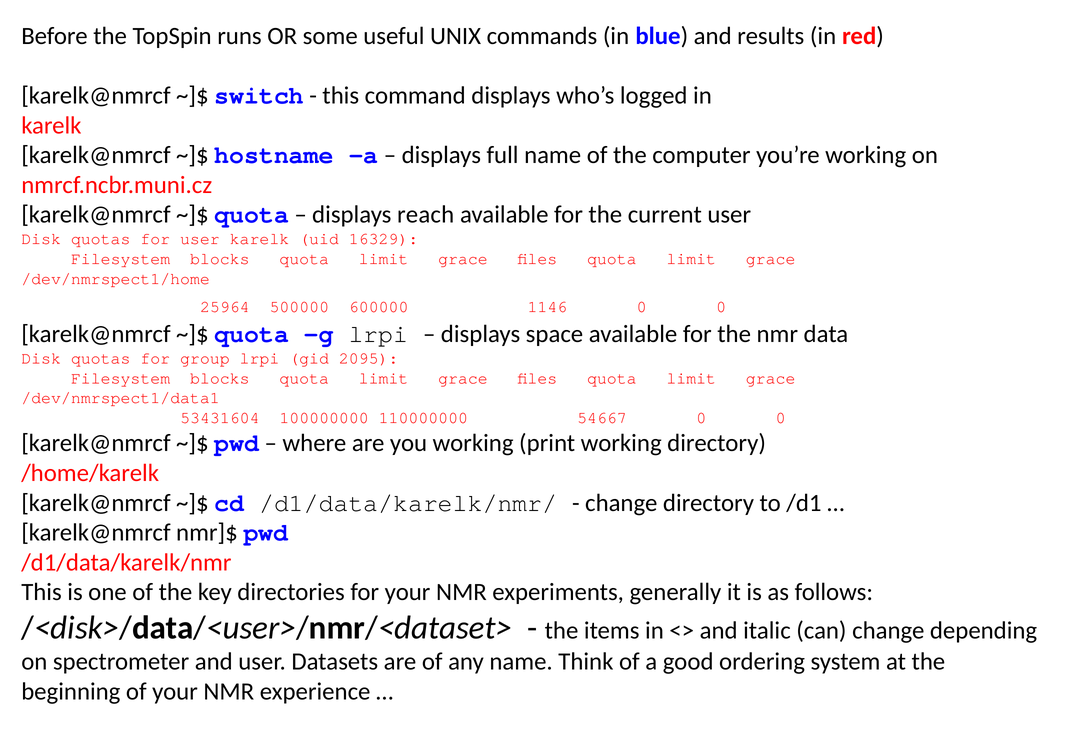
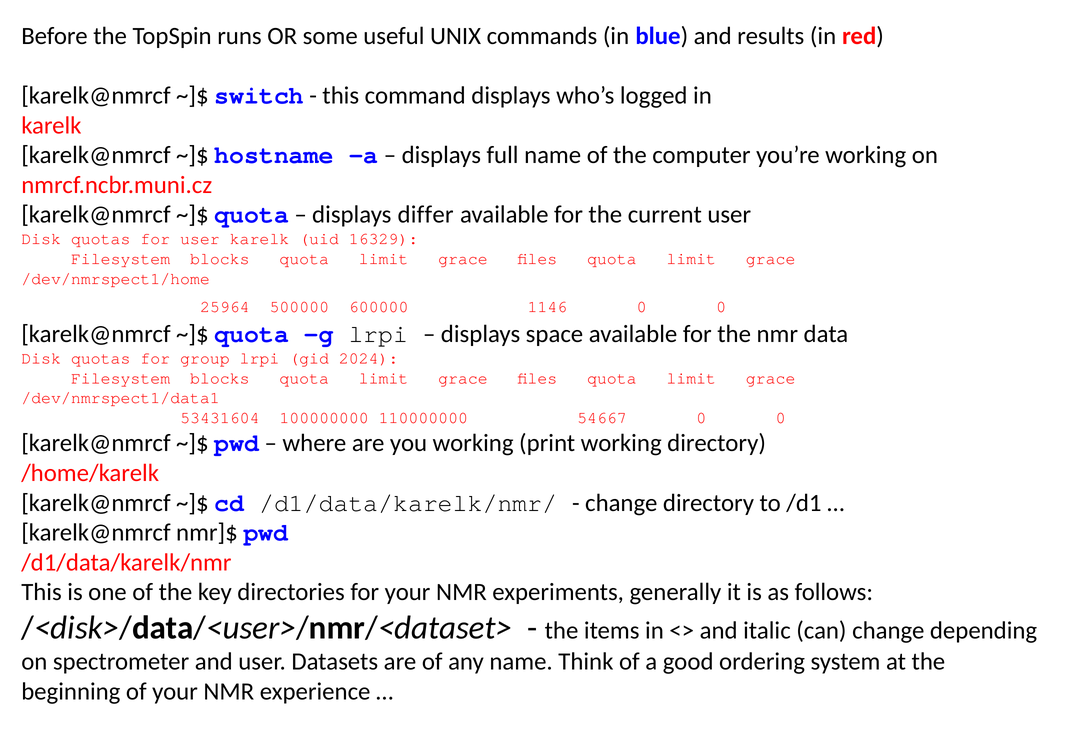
reach: reach -> differ
2095: 2095 -> 2024
